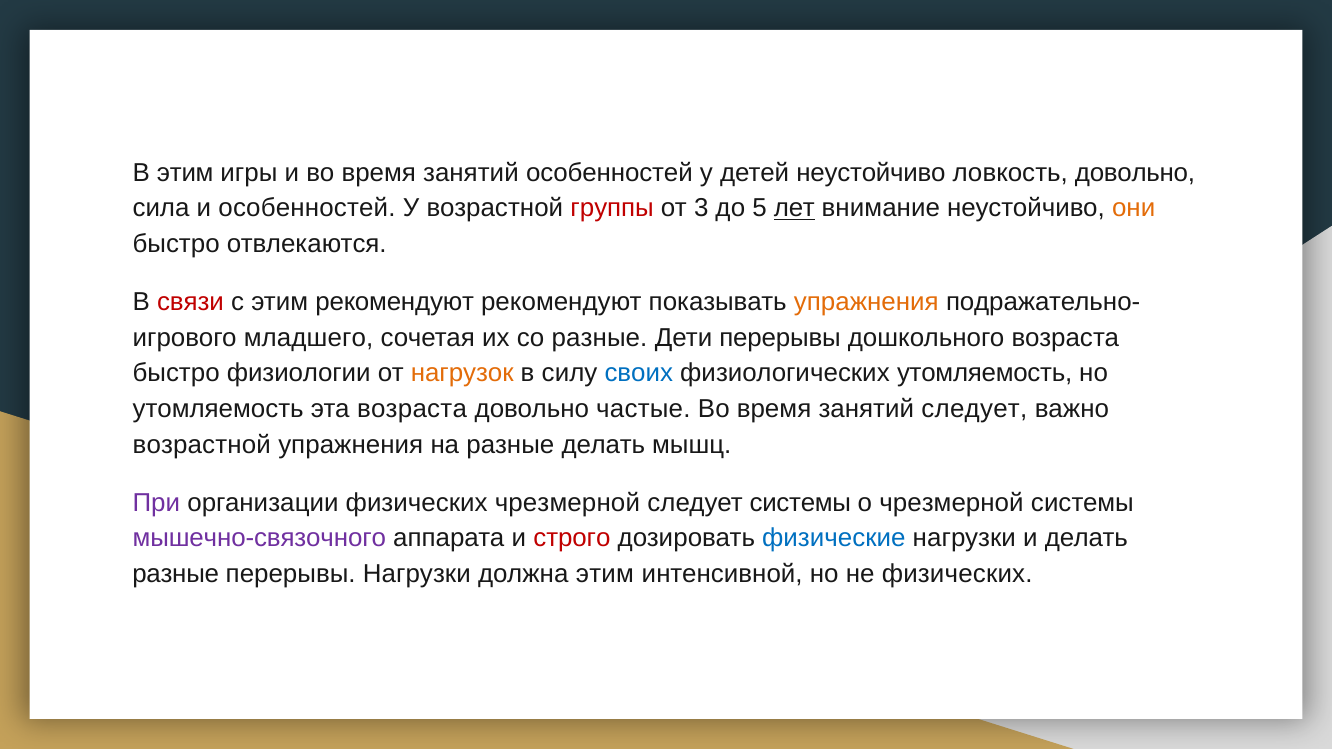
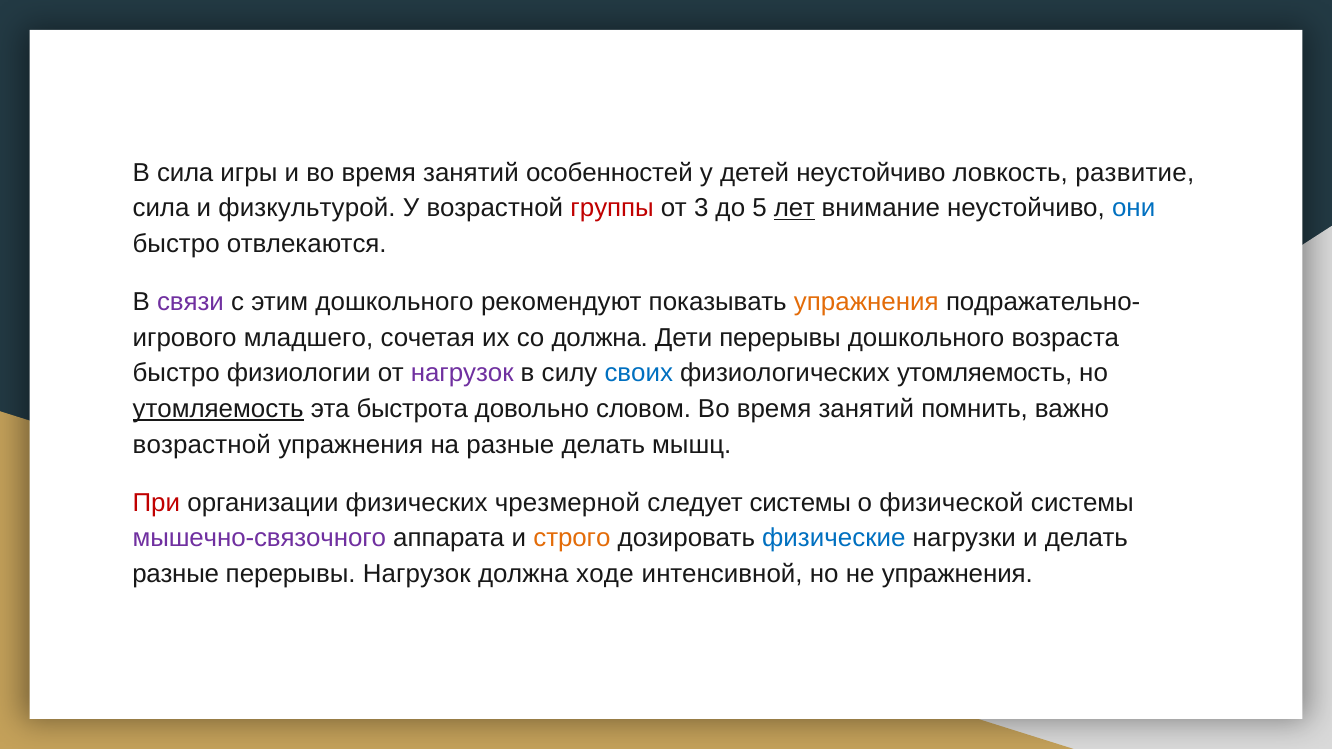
В этим: этим -> сила
ловкость довольно: довольно -> развитие
и особенностей: особенностей -> физкультурой
они colour: orange -> blue
связи colour: red -> purple
этим рекомендуют: рекомендуют -> дошкольного
со разные: разные -> должна
нагрузок at (462, 373) colour: orange -> purple
утомляемость at (218, 409) underline: none -> present
эта возраста: возраста -> быстрота
частые: частые -> словом
занятий следует: следует -> помнить
При colour: purple -> red
о чрезмерной: чрезмерной -> физической
строго colour: red -> orange
перерывы Нагрузки: Нагрузки -> Нагрузок
должна этим: этим -> ходе
не физических: физических -> упражнения
